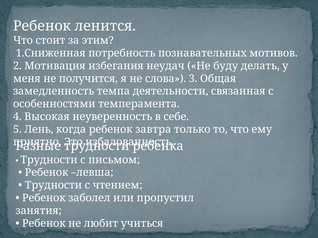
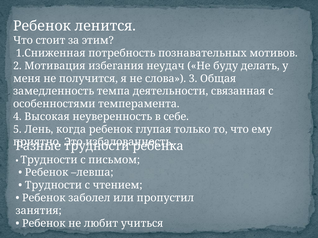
завтра: завтра -> глупая
